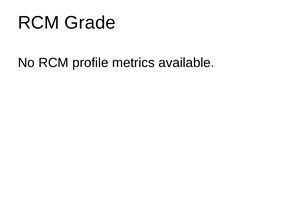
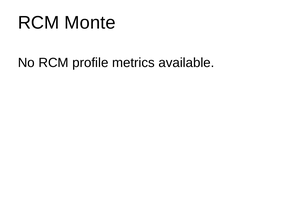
Grade: Grade -> Monte
